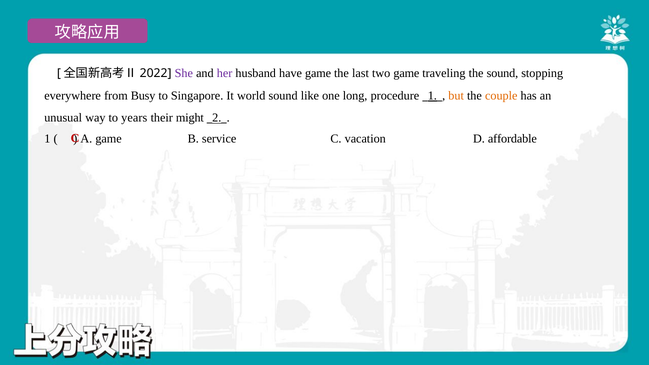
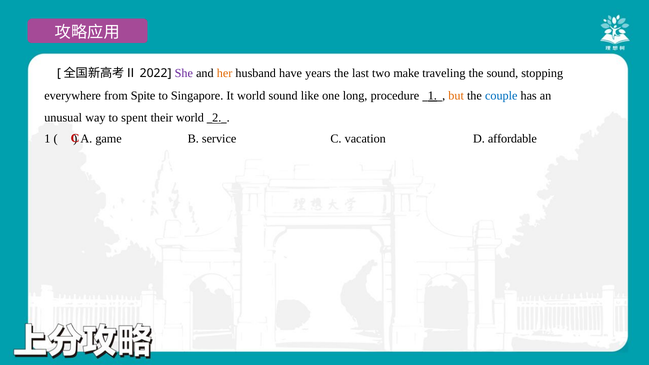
her colour: purple -> orange
have game: game -> years
two game: game -> make
Busy: Busy -> Spite
couple colour: orange -> blue
years: years -> spent
their might: might -> world
